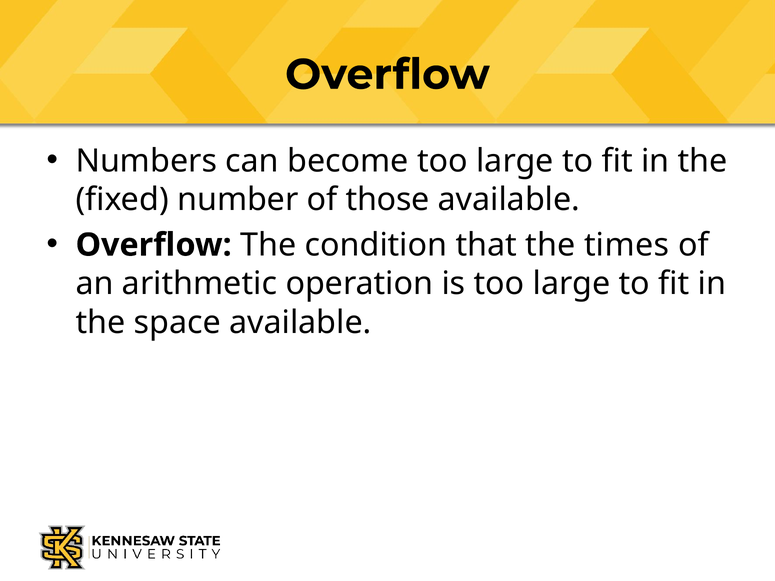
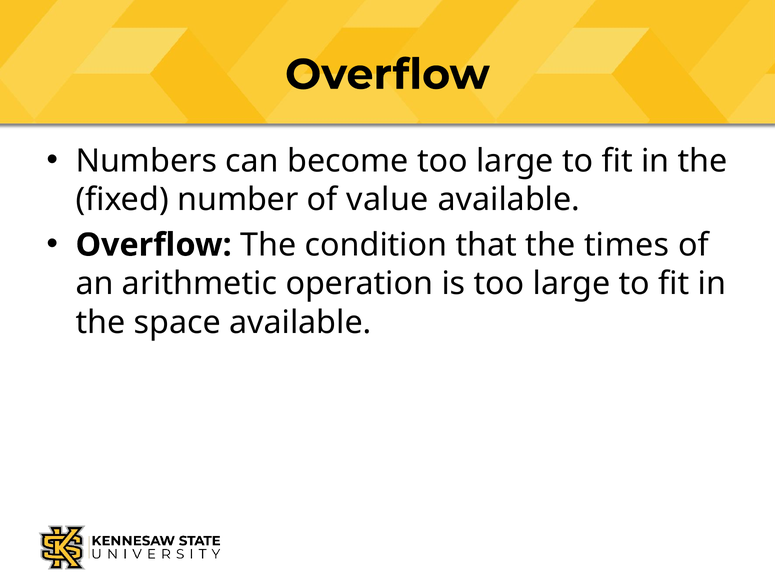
those: those -> value
